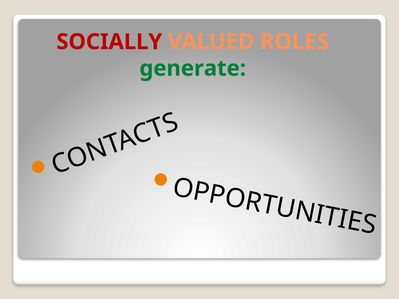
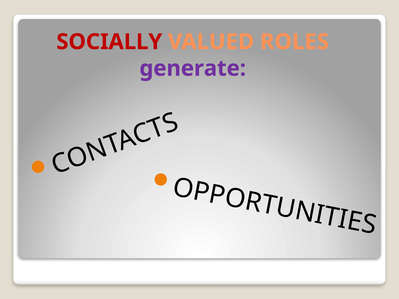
generate colour: green -> purple
